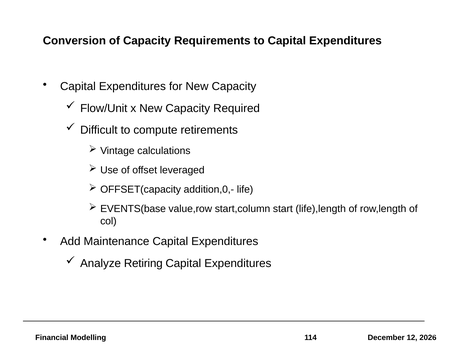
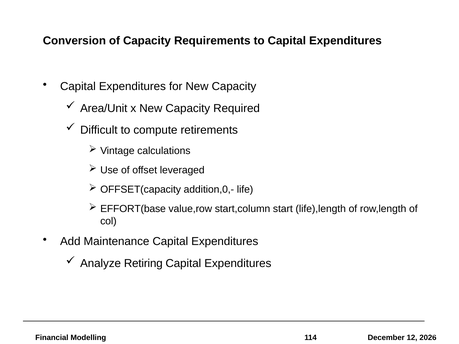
Flow/Unit: Flow/Unit -> Area/Unit
EVENTS(base: EVENTS(base -> EFFORT(base
